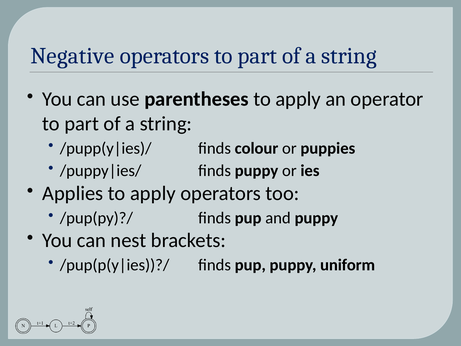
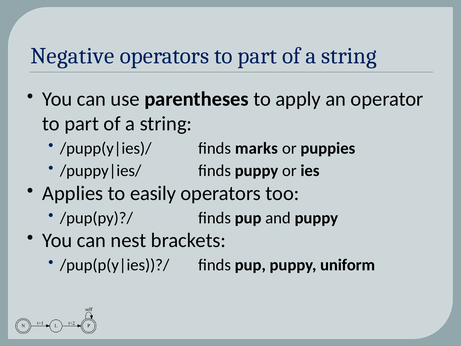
colour: colour -> marks
Applies to apply: apply -> easily
